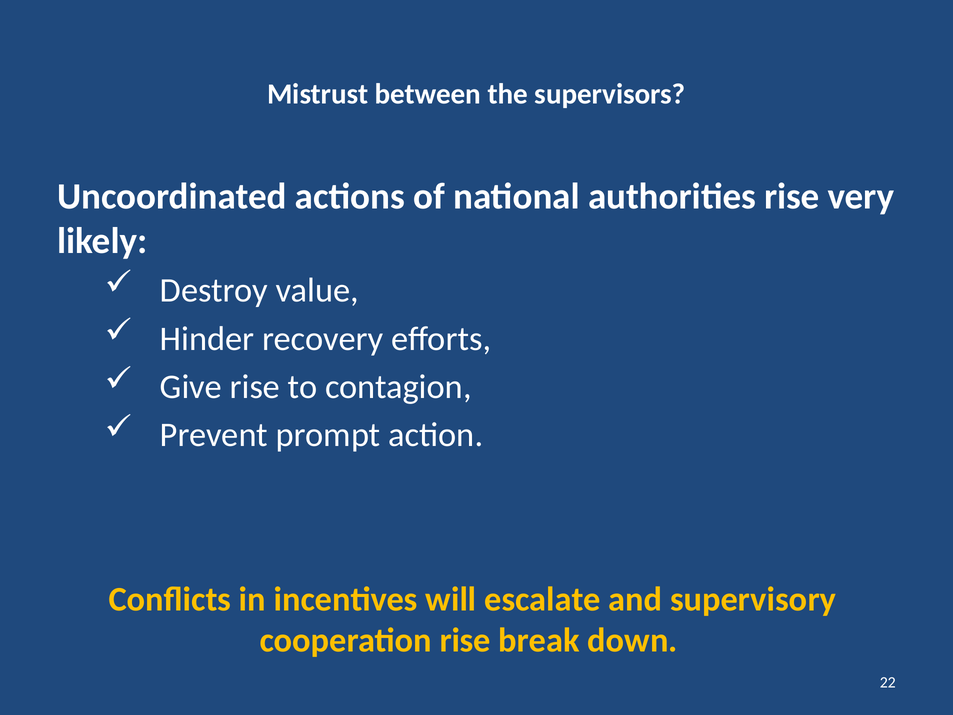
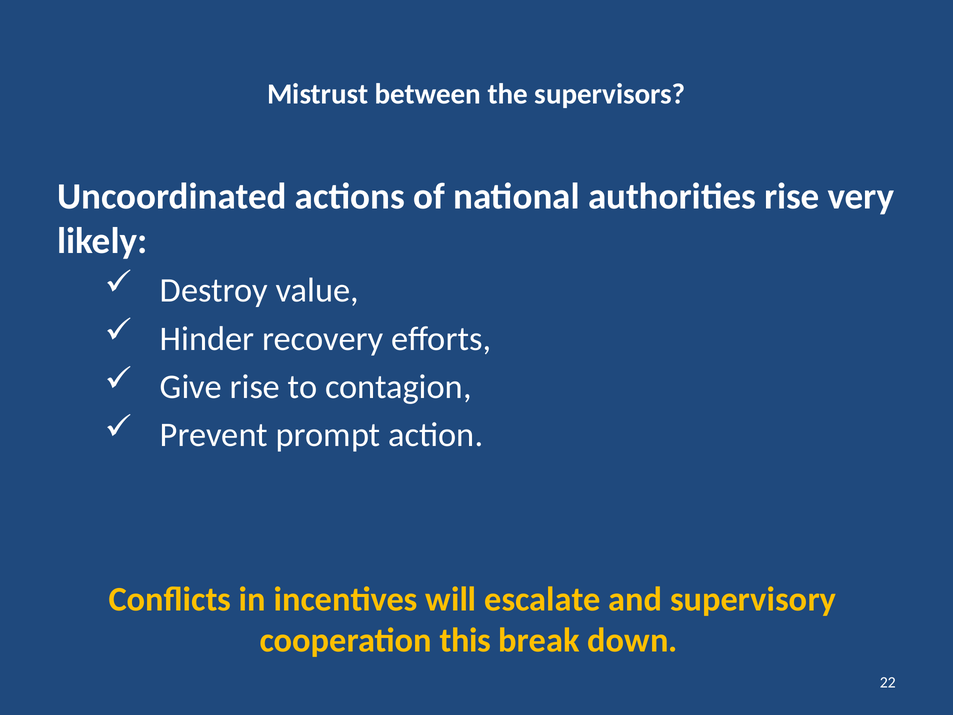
cooperation rise: rise -> this
